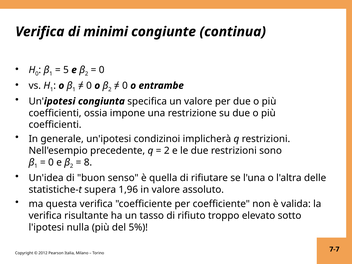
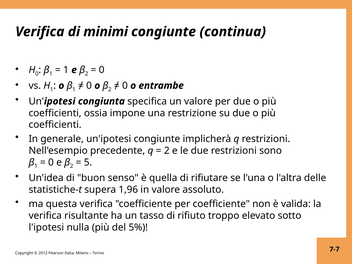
5 at (66, 70): 5 -> 1
un'ipotesi condizinoi: condizinoi -> congiunte
8: 8 -> 5
